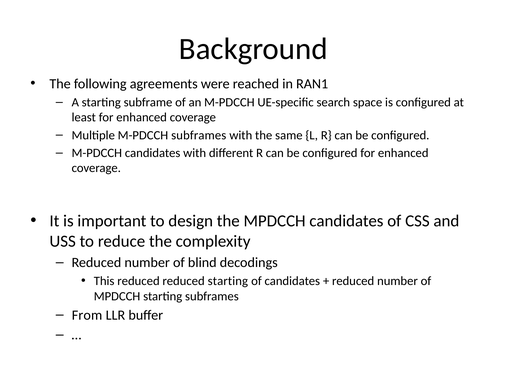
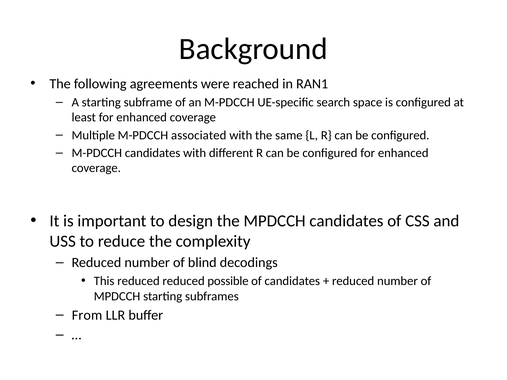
M-PDCCH subframes: subframes -> associated
reduced starting: starting -> possible
